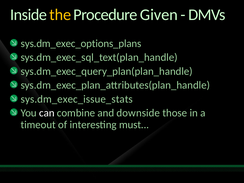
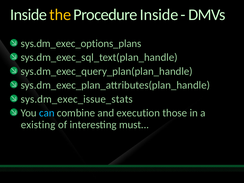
Procedure Given: Given -> Inside
can colour: white -> light blue
downside: downside -> execution
timeout: timeout -> existing
